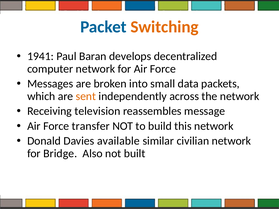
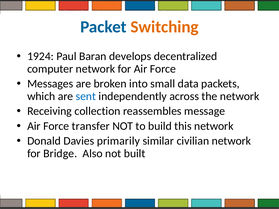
1941: 1941 -> 1924
sent colour: orange -> blue
television: television -> collection
available: available -> primarily
